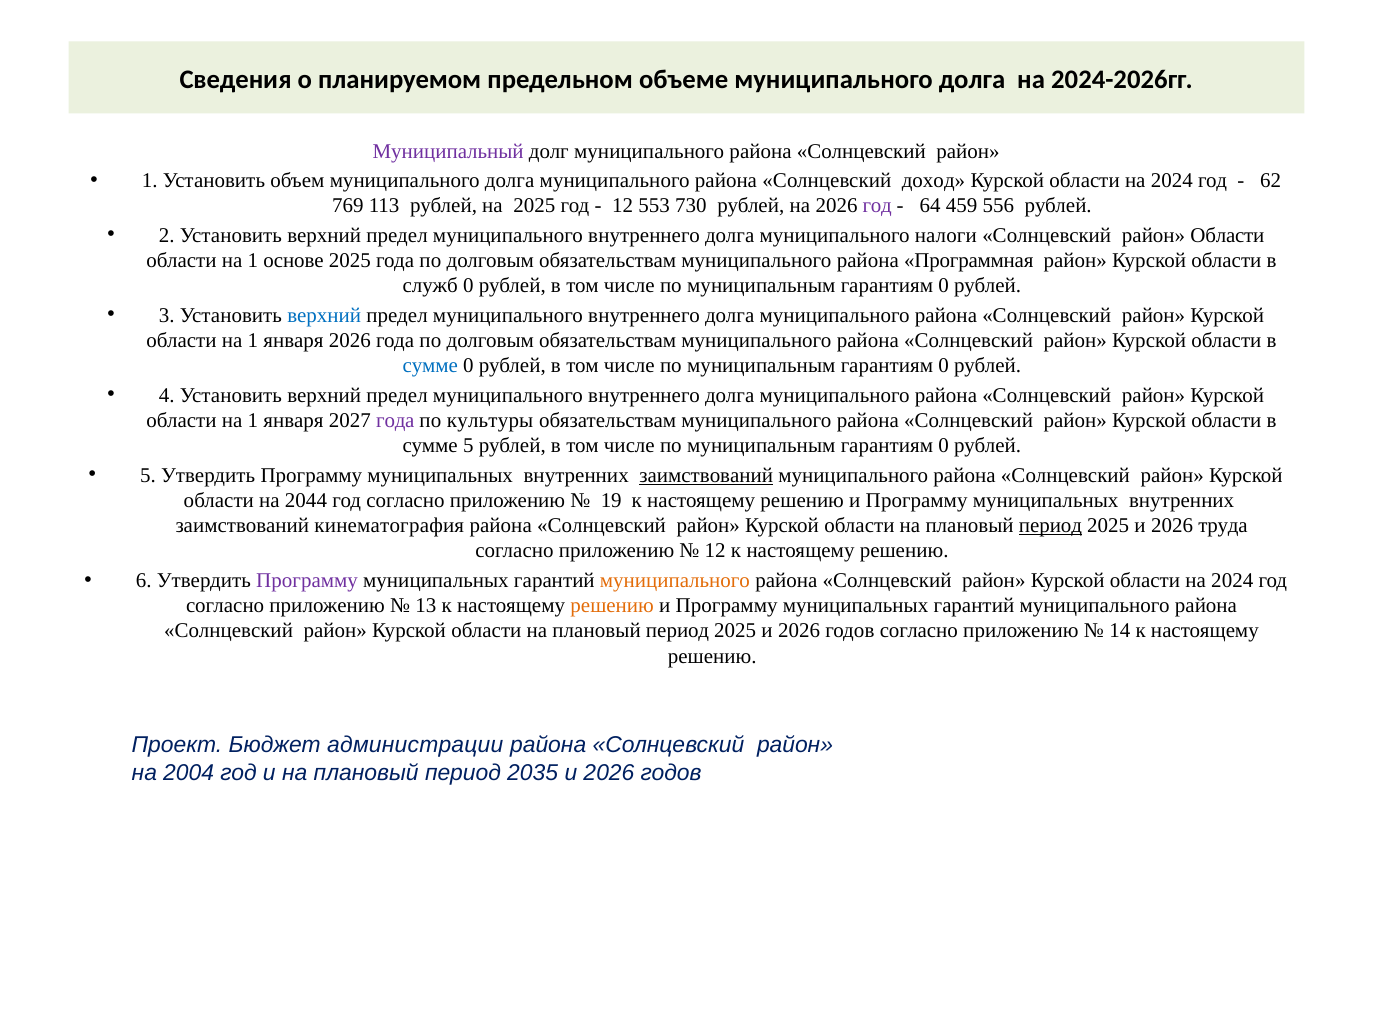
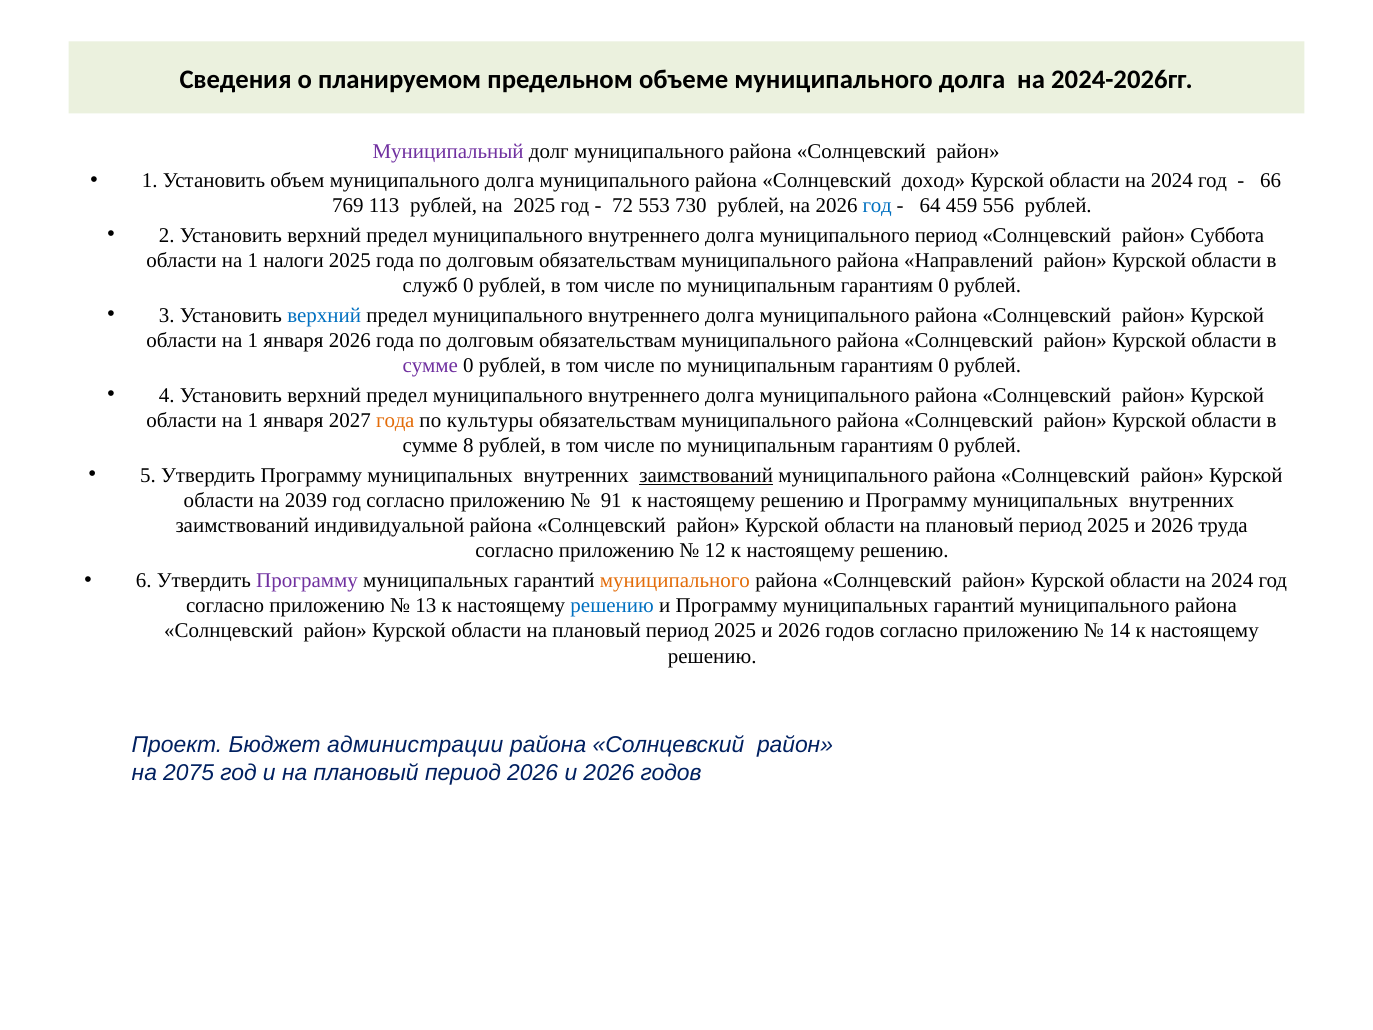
62: 62 -> 66
12 at (623, 206): 12 -> 72
год at (877, 206) colour: purple -> blue
муниципального налоги: налоги -> период
район Области: Области -> Суббота
основе: основе -> налоги
Программная: Программная -> Направлений
сумме at (430, 366) colour: blue -> purple
года at (395, 420) colour: purple -> orange
сумме 5: 5 -> 8
2044: 2044 -> 2039
19: 19 -> 91
кинематография: кинематография -> индивидуальной
период at (1050, 526) underline: present -> none
решению at (612, 606) colour: orange -> blue
2004: 2004 -> 2075
период 2035: 2035 -> 2026
